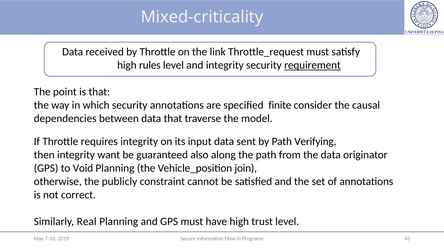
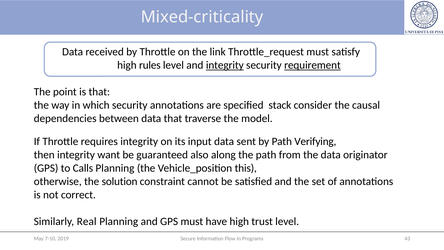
integrity at (225, 65) underline: none -> present
finite: finite -> stack
Void: Void -> Calls
join: join -> this
publicly: publicly -> solution
